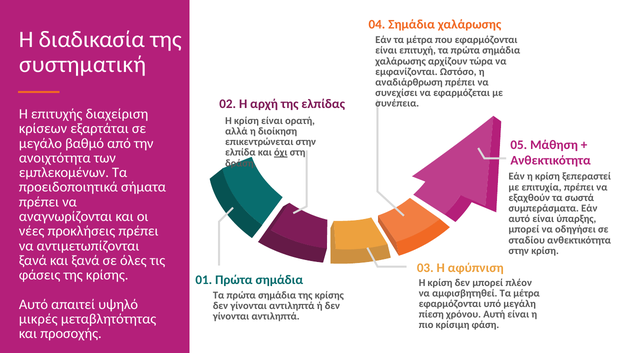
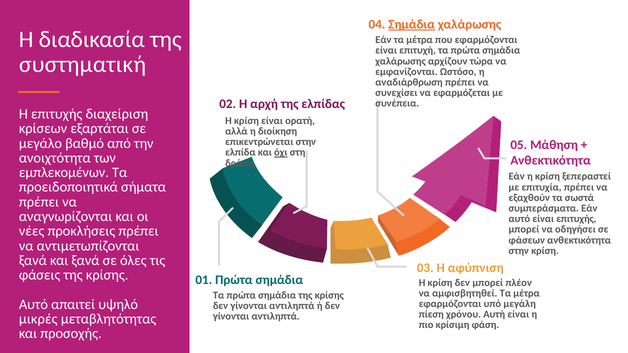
Σημάδια at (412, 24) underline: none -> present
είναι ύπαρξης: ύπαρξης -> επιτυχής
σταδίου: σταδίου -> φάσεων
